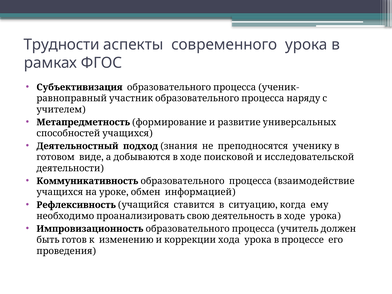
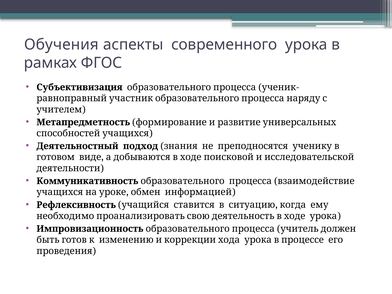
Трудности: Трудности -> Обучения
